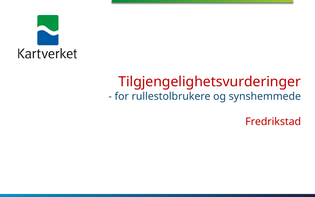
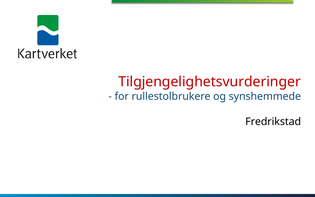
Fredrikstad colour: red -> black
